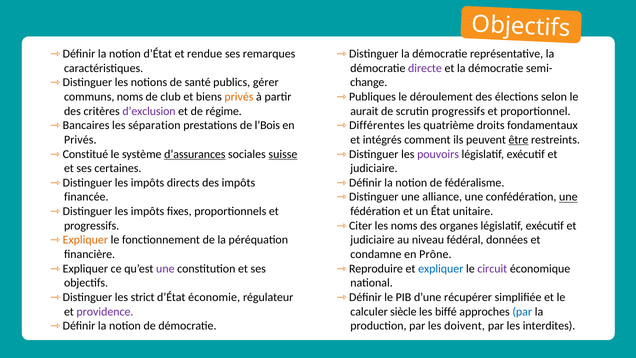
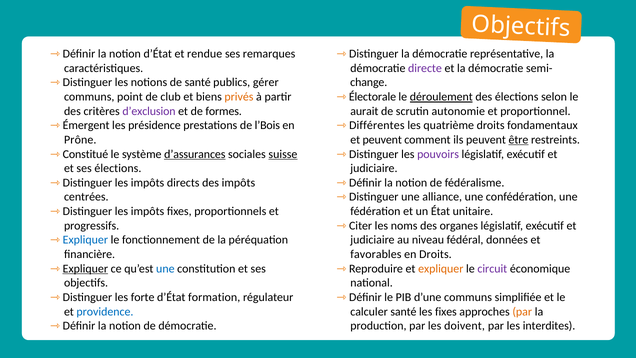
Publiques: Publiques -> Électorale
déroulement underline: none -> present
communs noms: noms -> point
régime: régime -> formes
scrutin progressifs: progressifs -> autonomie
Bancaires: Bancaires -> Émergent
séparation: séparation -> présidence
Privés at (80, 140): Privés -> Prône
et intégrés: intégrés -> peuvent
ses certaines: certaines -> élections
une at (568, 197) underline: present -> none
financée: financée -> centrées
Expliquer at (85, 240) colour: orange -> blue
condamne: condamne -> favorables
en Prône: Prône -> Droits
Expliquer at (85, 268) underline: none -> present
une at (165, 268) colour: purple -> blue
expliquer at (441, 268) colour: blue -> orange
strict: strict -> forte
économie: économie -> formation
d’une récupérer: récupérer -> communs
providence colour: purple -> blue
calculer siècle: siècle -> santé
les biffé: biffé -> fixes
par at (522, 311) colour: blue -> orange
